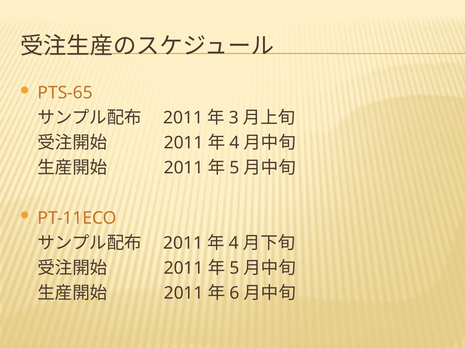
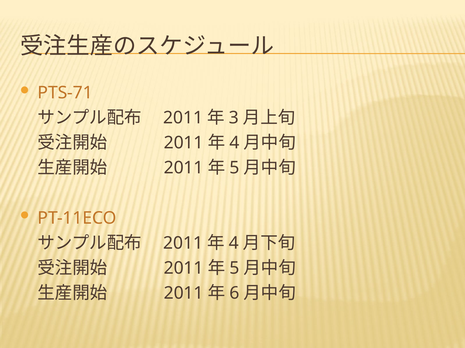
PTS-65: PTS-65 -> PTS-71
